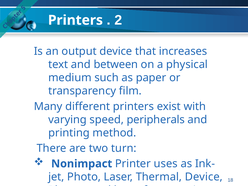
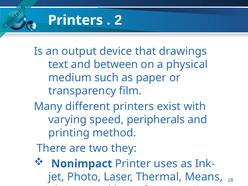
increases: increases -> drawings
turn: turn -> they
Thermal Device: Device -> Means
